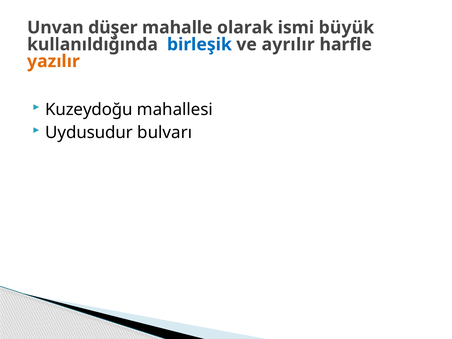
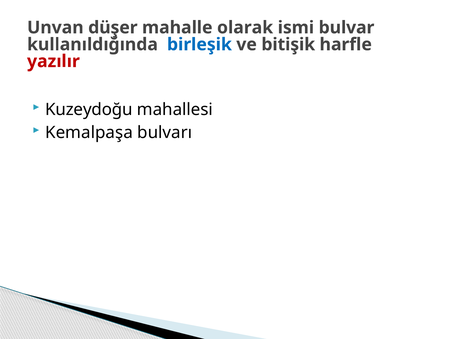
büyük: büyük -> bulvar
ayrılır: ayrılır -> bitişik
yazılır colour: orange -> red
Uydusudur: Uydusudur -> Kemalpaşa
